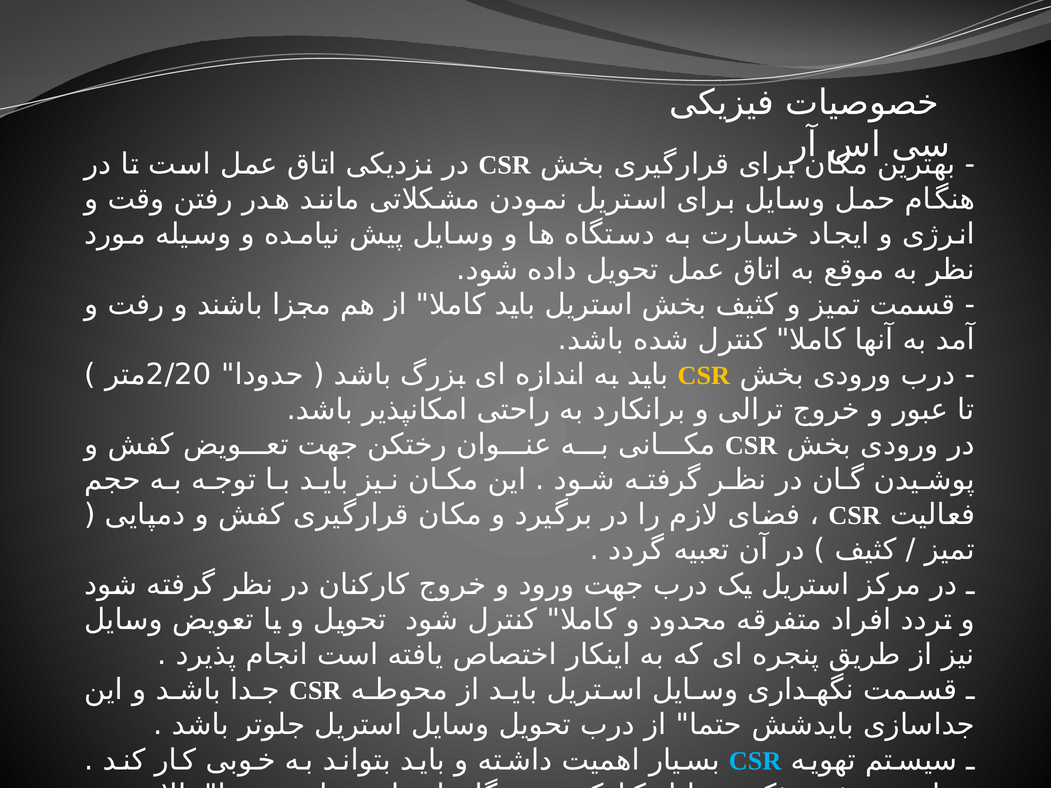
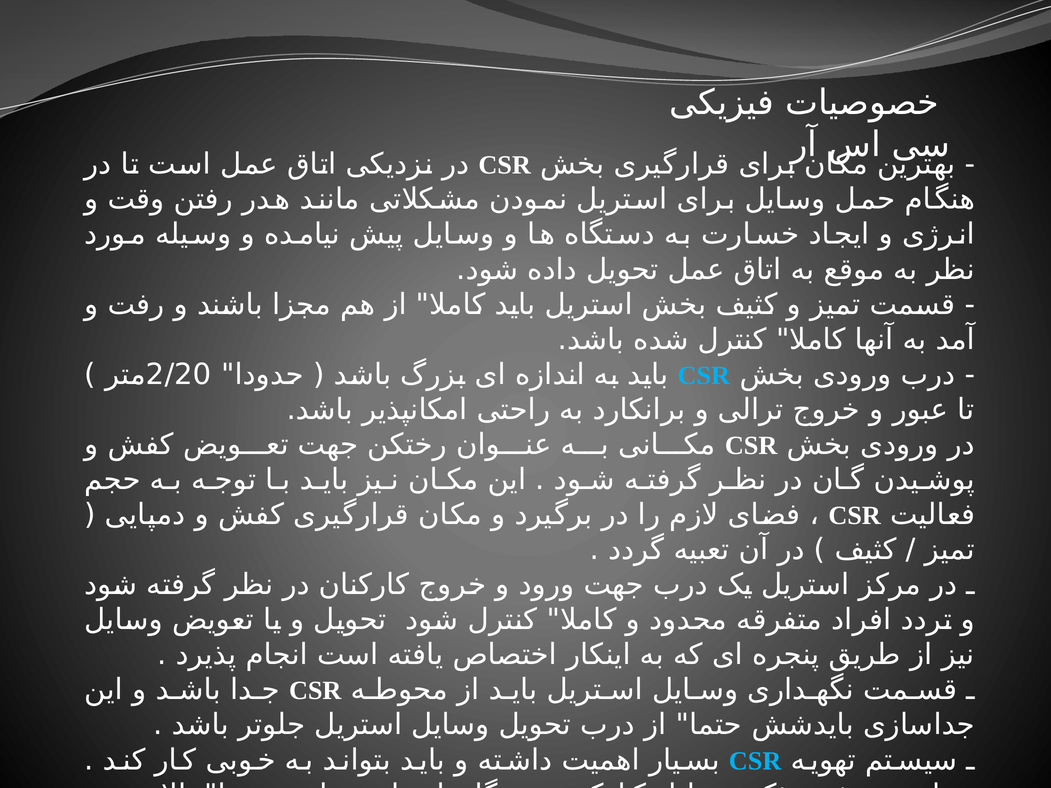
CSR at (704, 376) colour: yellow -> light blue
